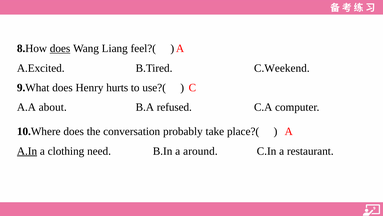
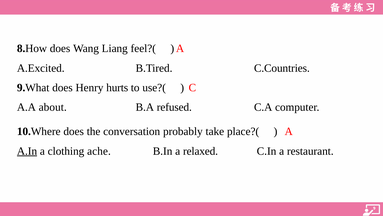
does at (60, 48) underline: present -> none
C.Weekend: C.Weekend -> C.Countries
need: need -> ache
around: around -> relaxed
